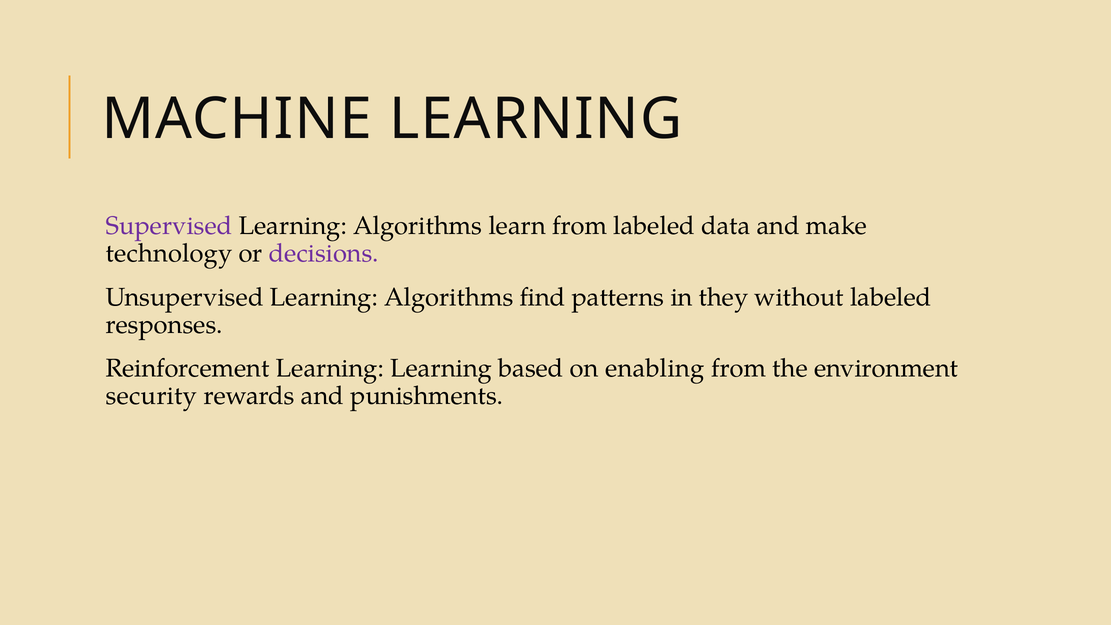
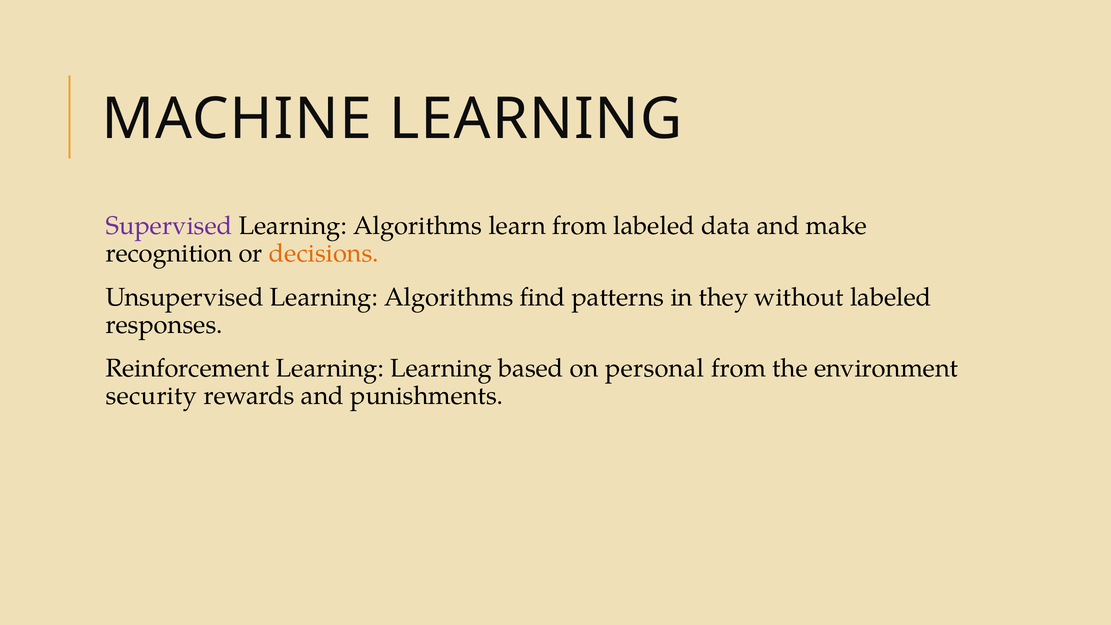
technology: technology -> recognition
decisions colour: purple -> orange
enabling: enabling -> personal
